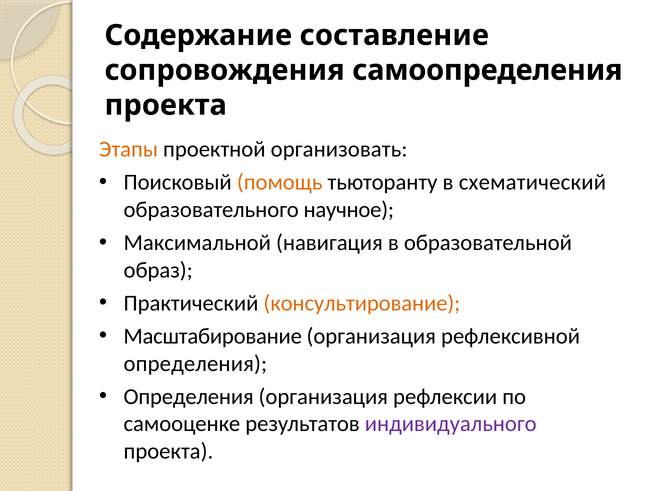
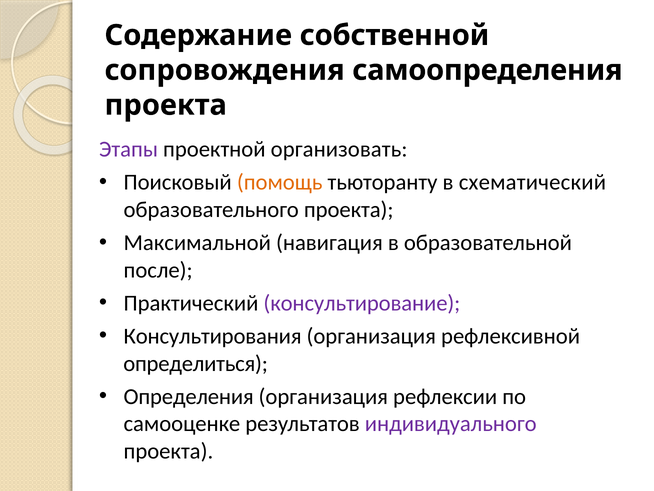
составление: составление -> собственной
Этапы colour: orange -> purple
образовательного научное: научное -> проекта
образ: образ -> после
консультирование colour: orange -> purple
Масштабирование: Масштабирование -> Консультирования
определения at (195, 363): определения -> определиться
